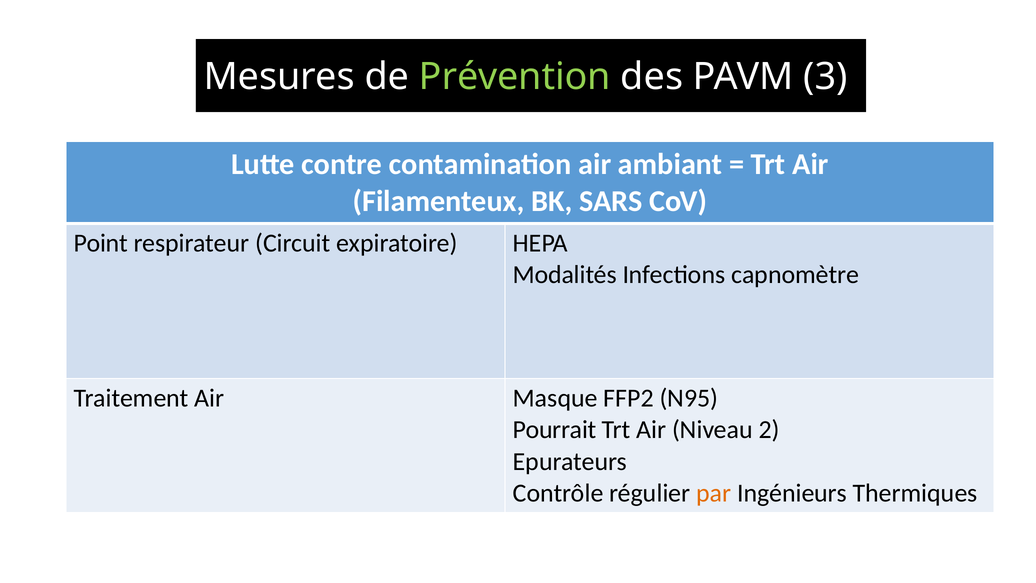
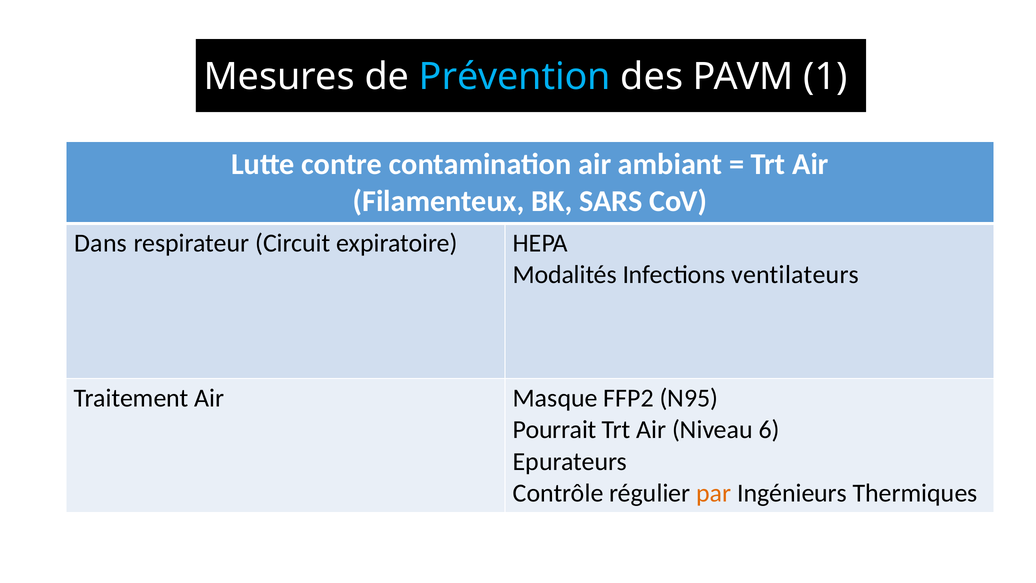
Prévention colour: light green -> light blue
3: 3 -> 1
Point: Point -> Dans
capnomètre: capnomètre -> ventilateurs
2: 2 -> 6
